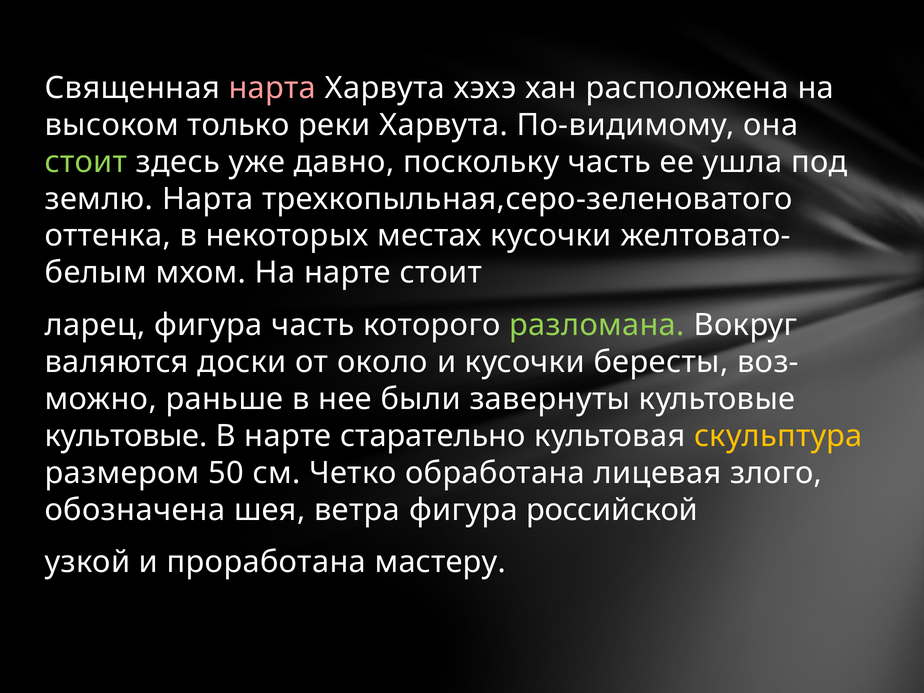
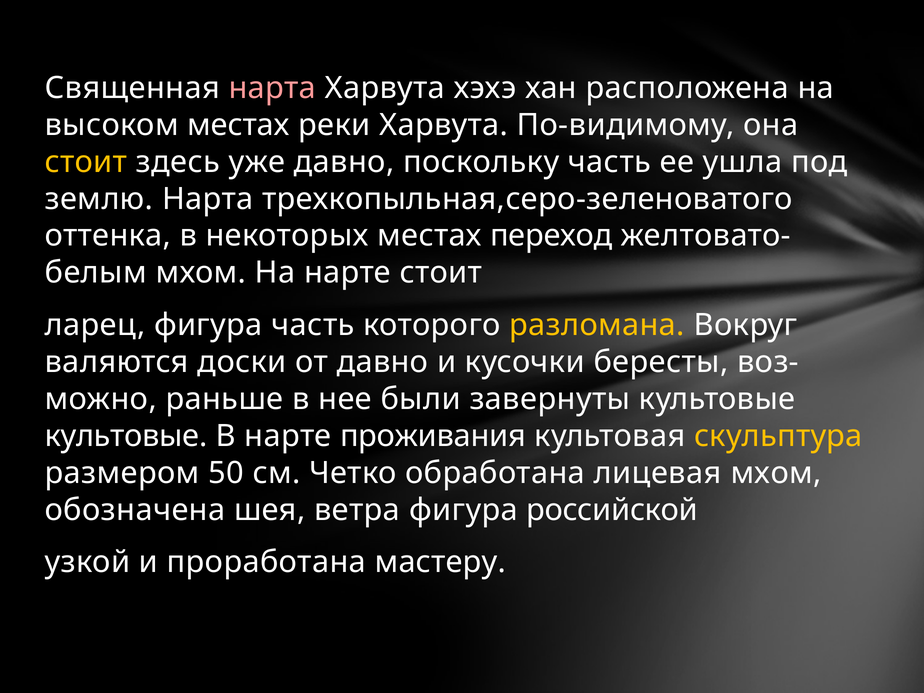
высоком только: только -> местах
стоит at (86, 162) colour: light green -> yellow
местах кусочки: кусочки -> переход
разломана colour: light green -> yellow
от около: около -> давно
старательно: старательно -> проживания
лицевая злого: злого -> мхом
